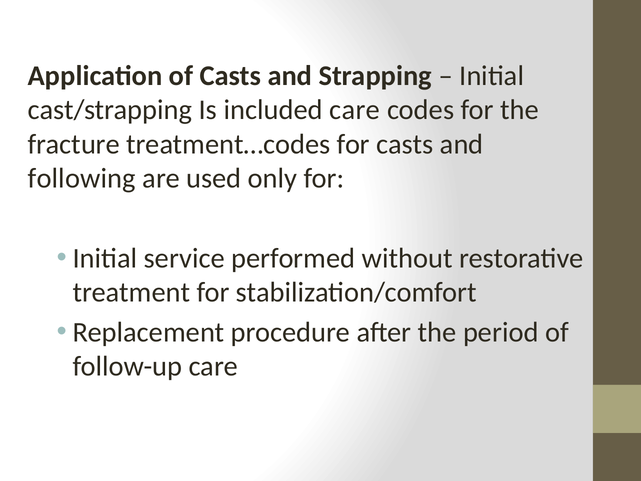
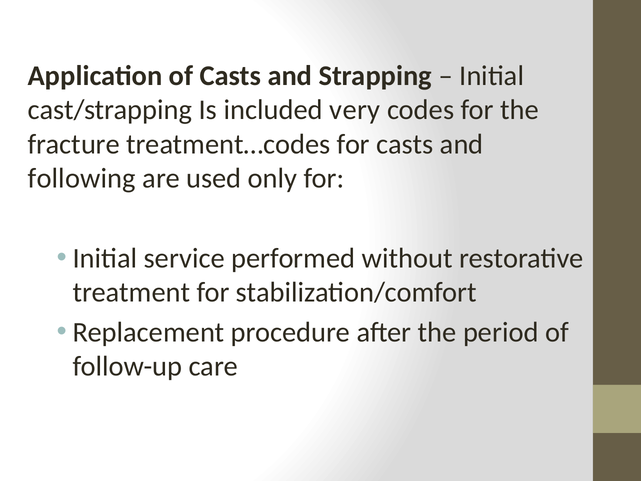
included care: care -> very
